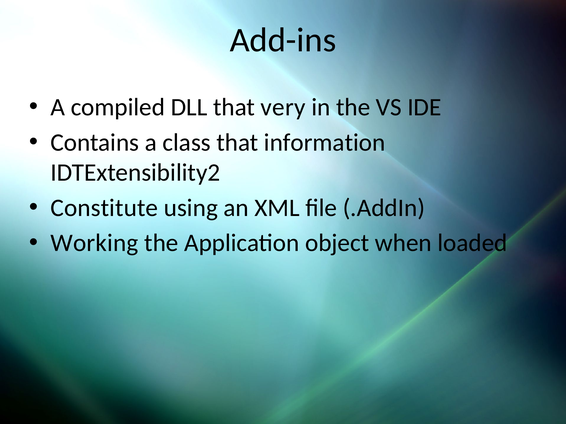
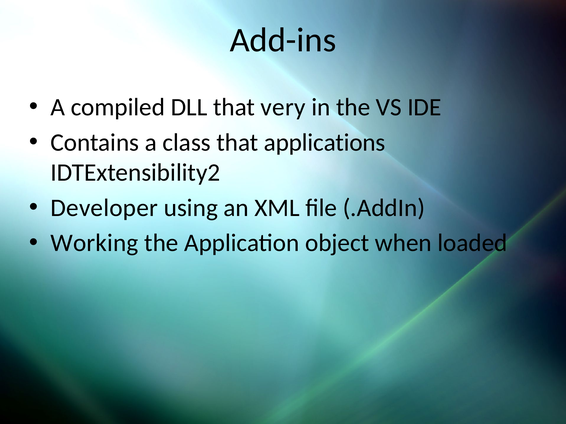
information: information -> applications
Constitute: Constitute -> Developer
